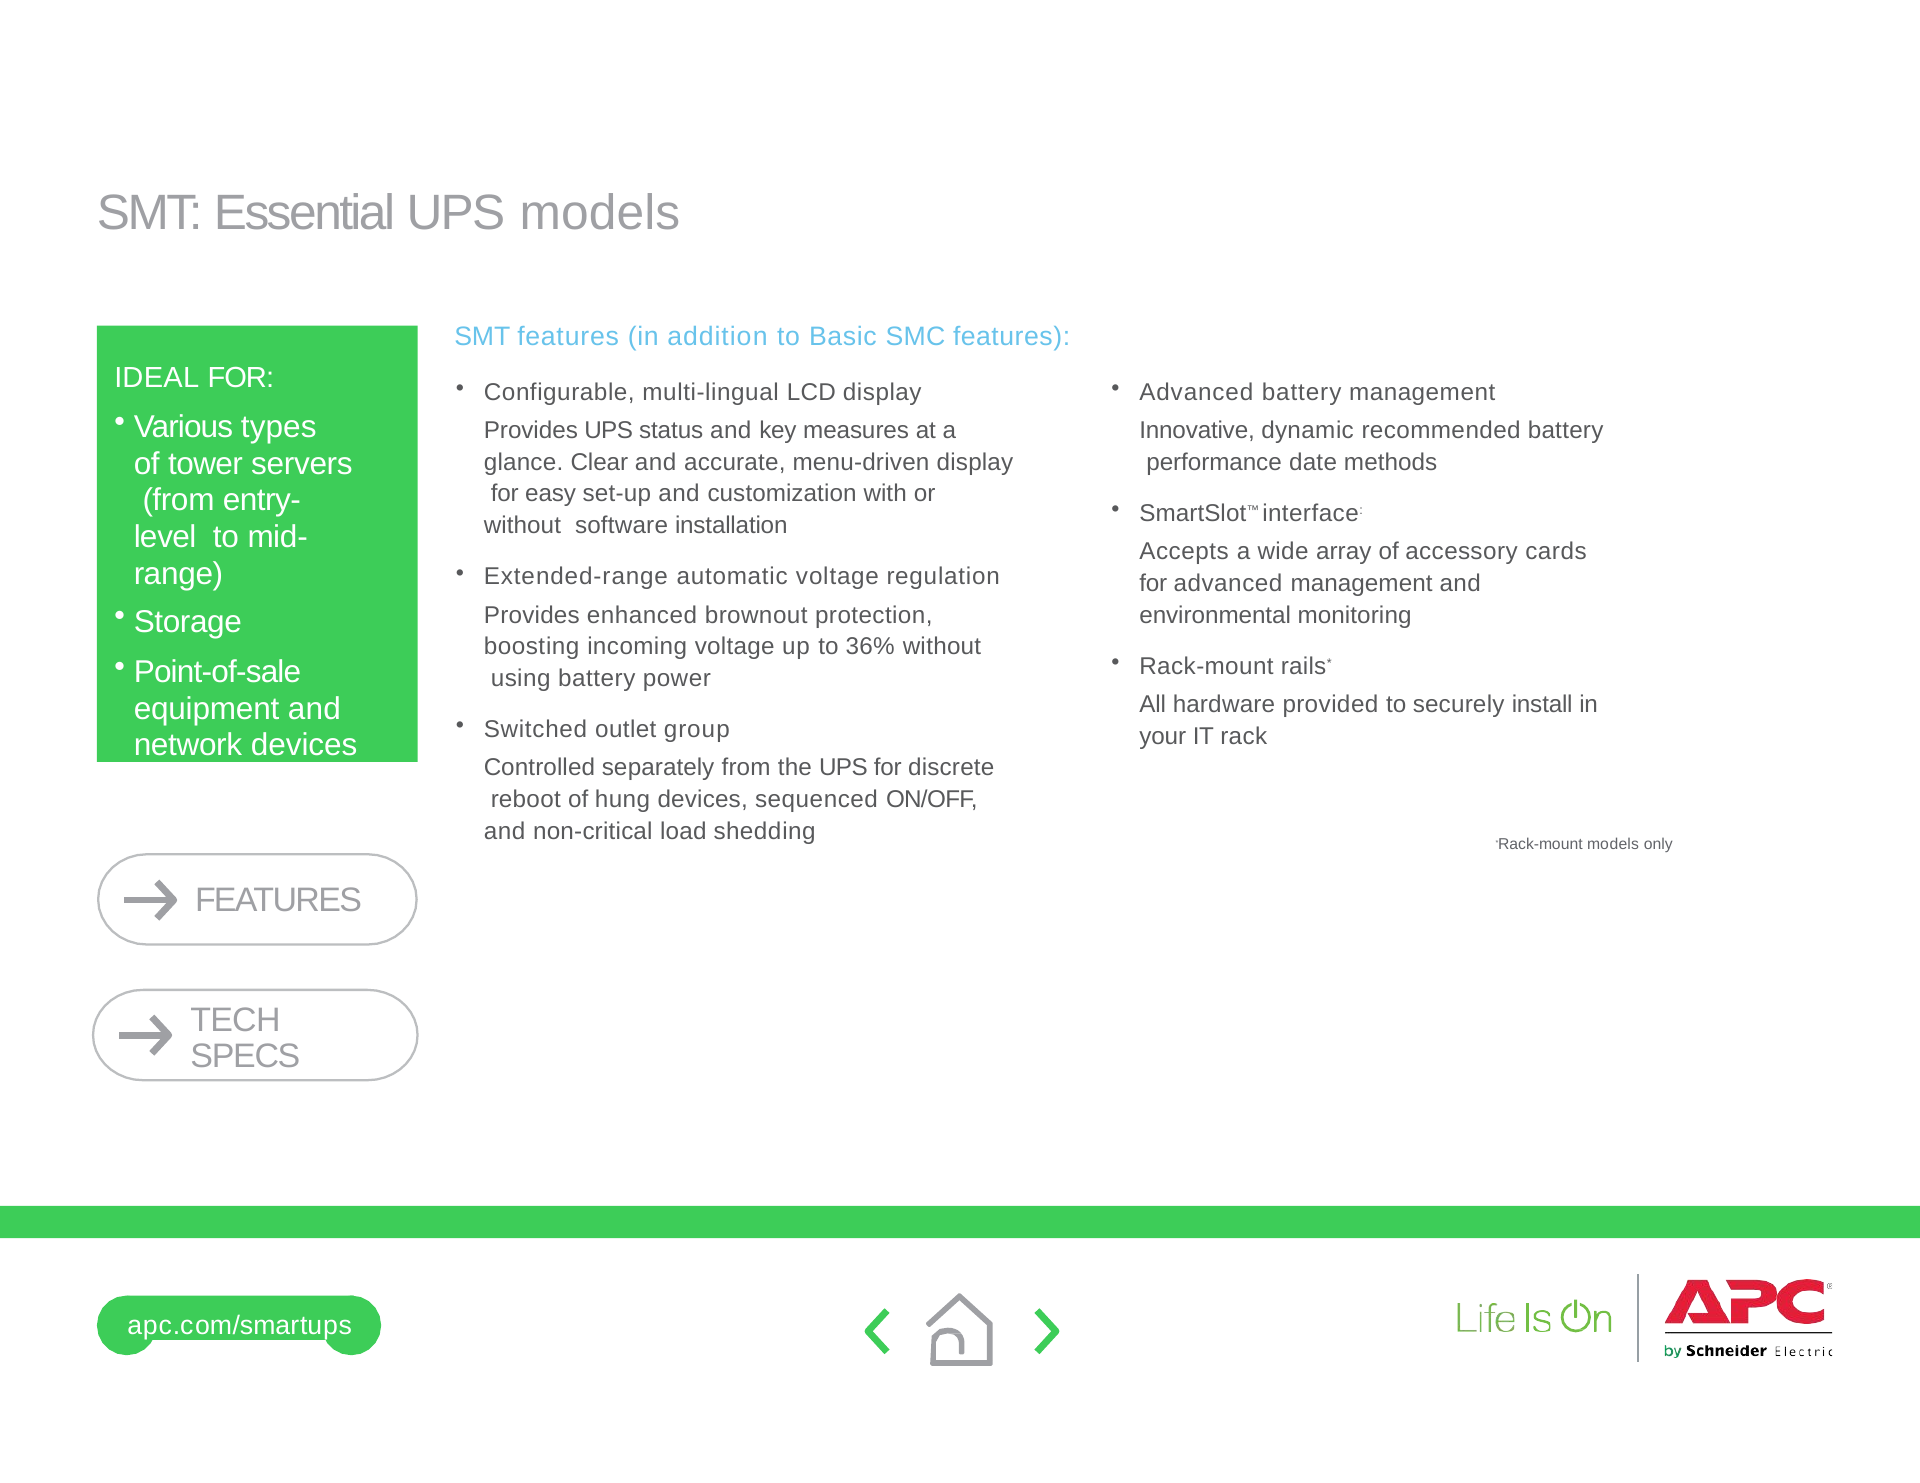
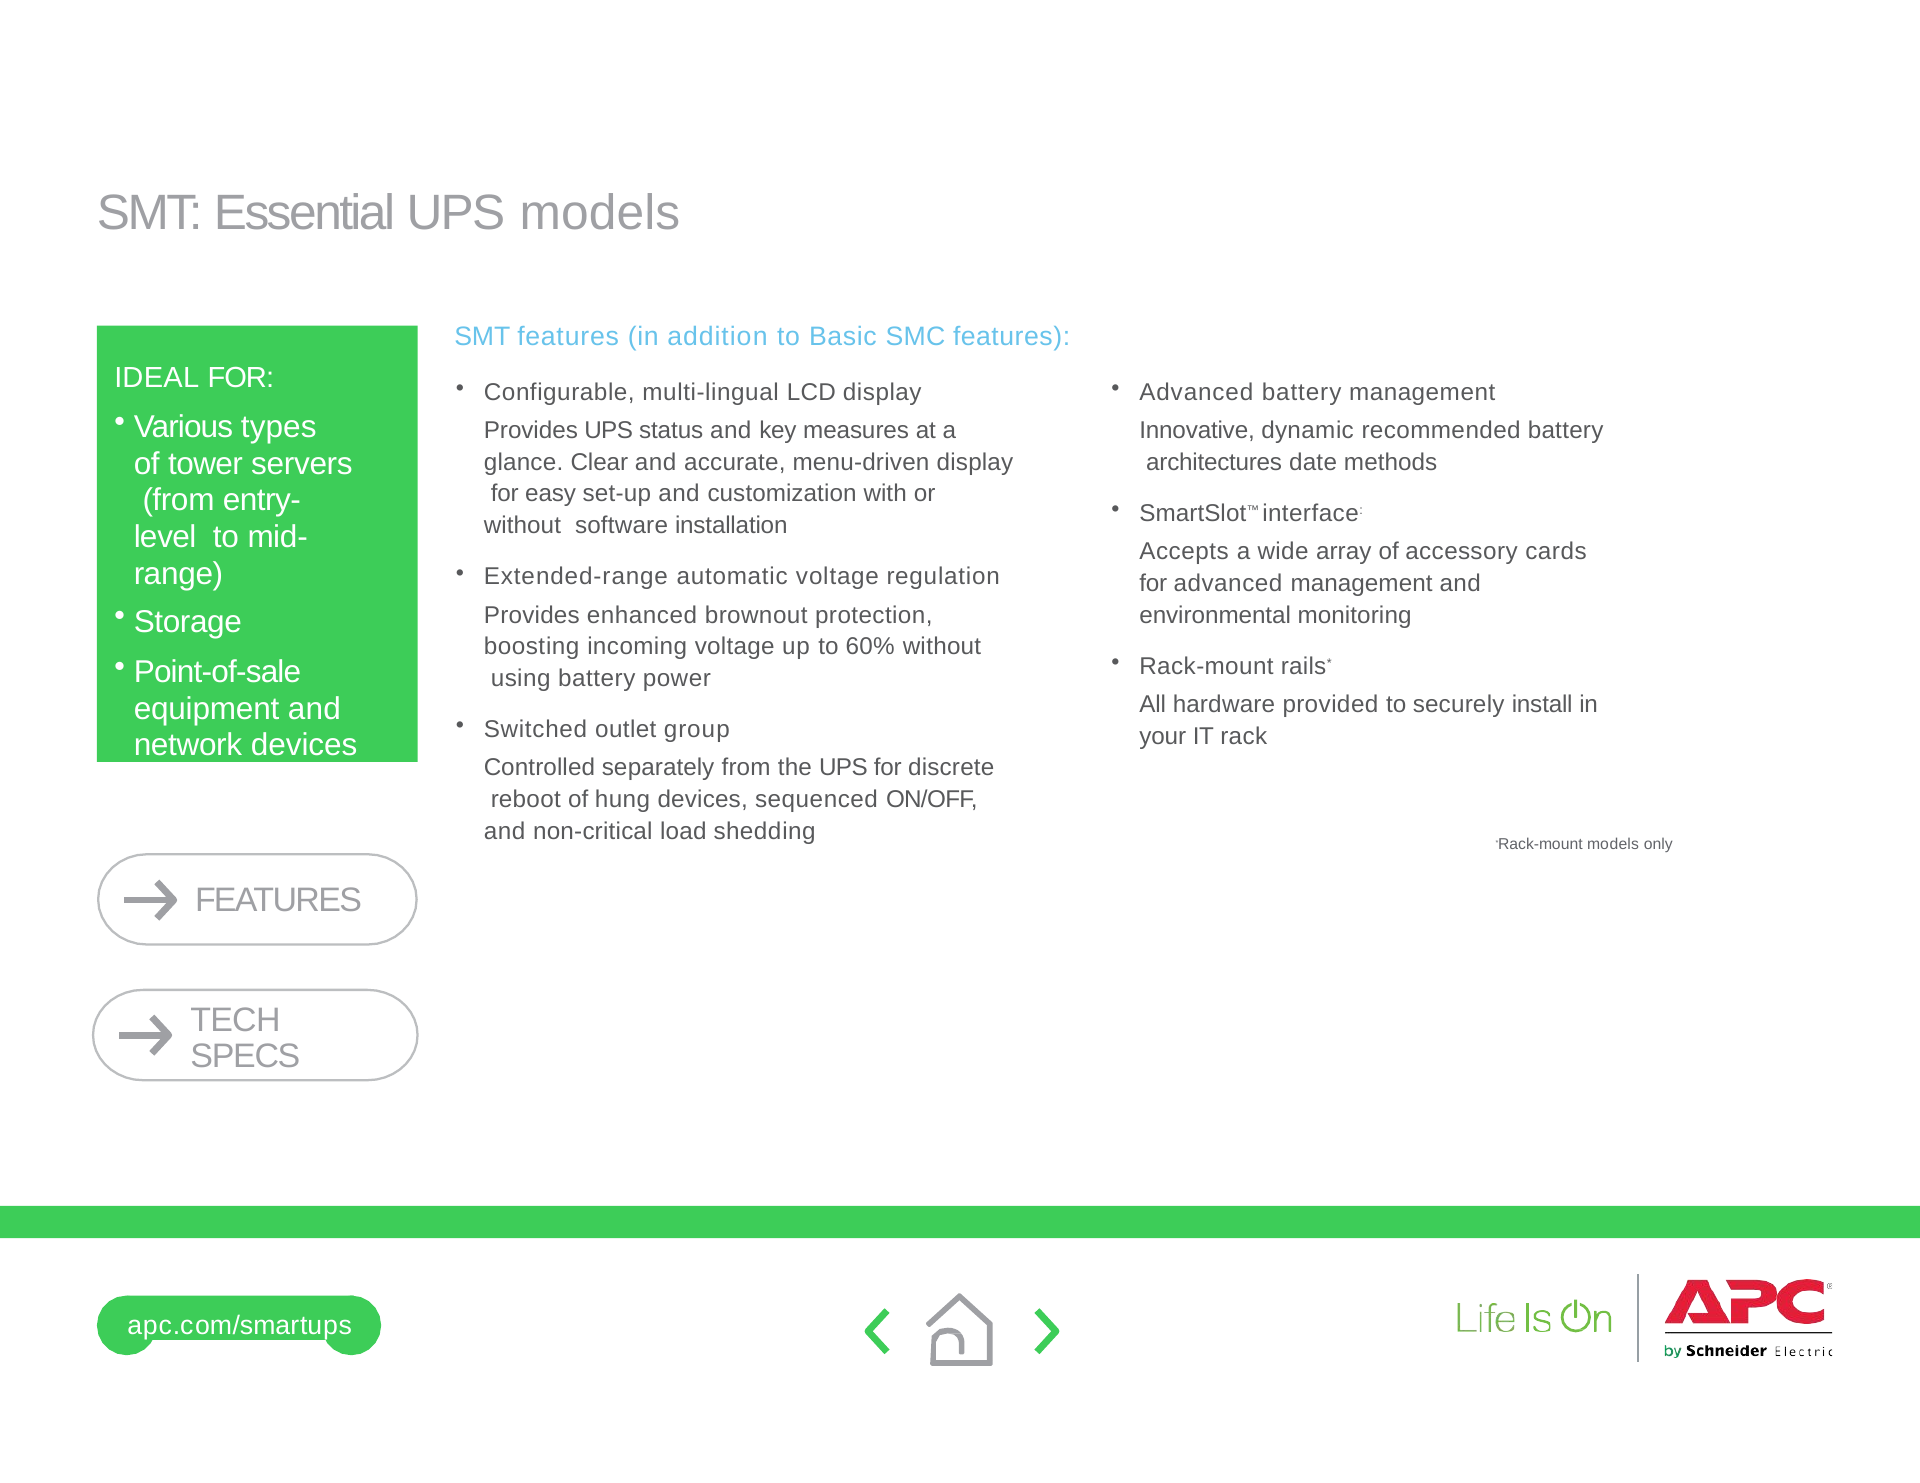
performance: performance -> architectures
36%: 36% -> 60%
